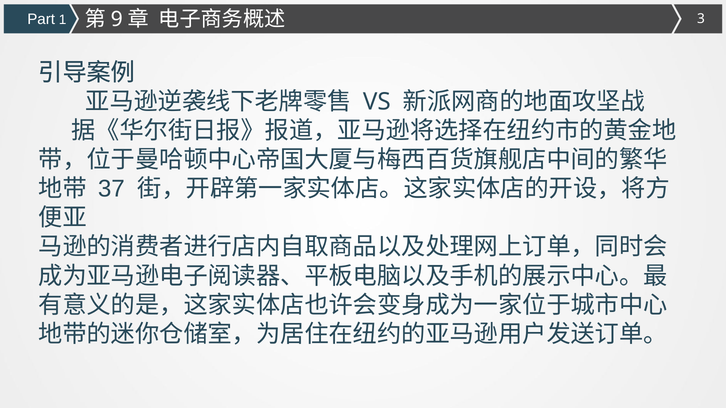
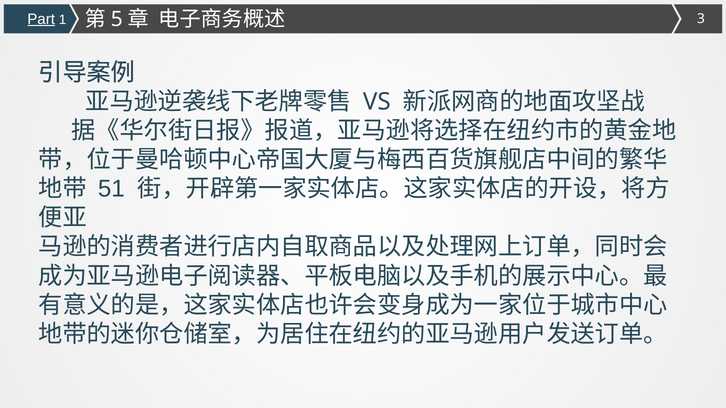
9: 9 -> 5
Part underline: none -> present
37: 37 -> 51
